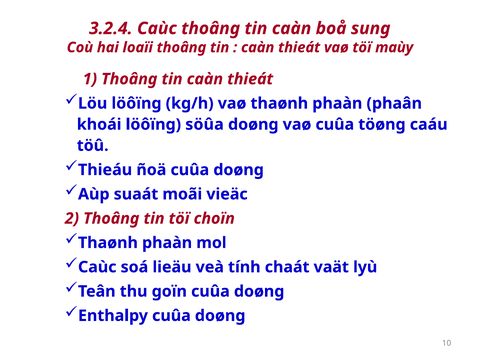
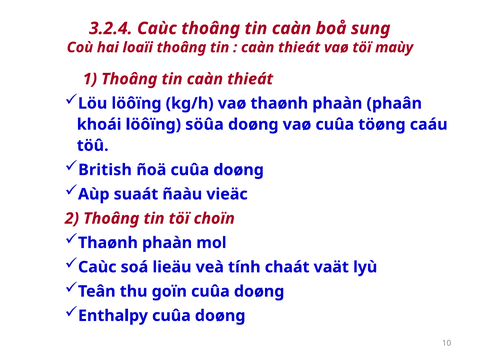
Thieáu: Thieáu -> British
moãi: moãi -> ñaàu
